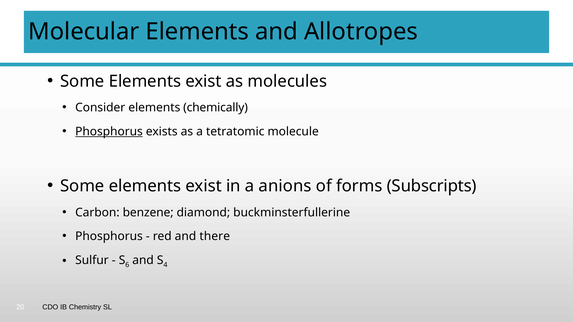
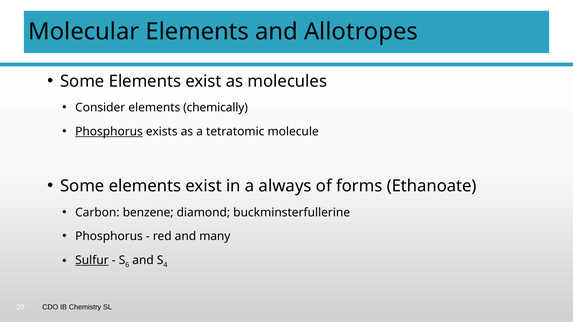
anions: anions -> always
Subscripts: Subscripts -> Ethanoate
there: there -> many
Sulfur underline: none -> present
